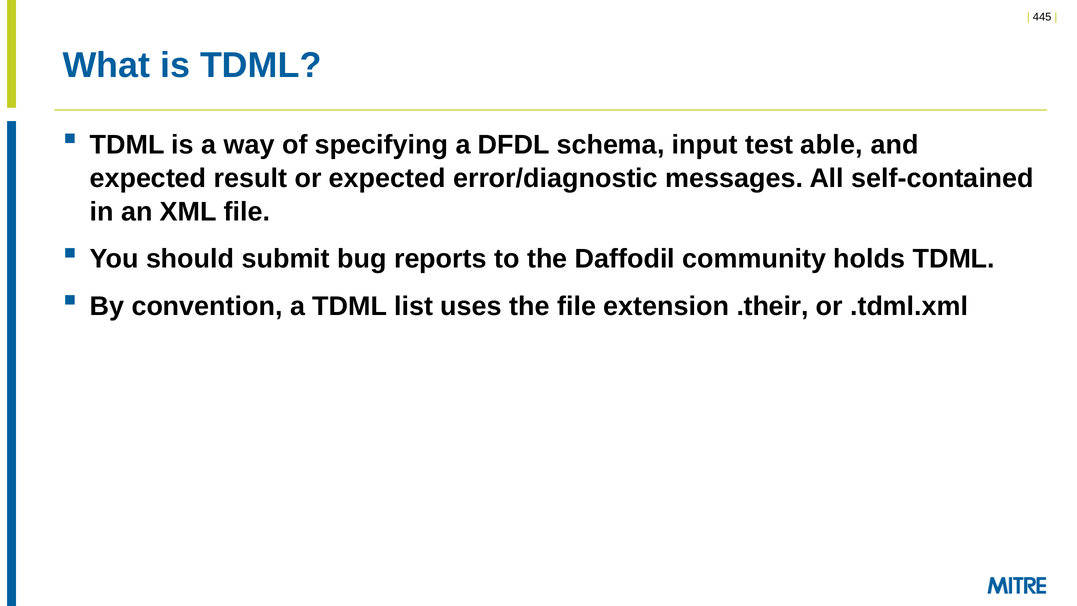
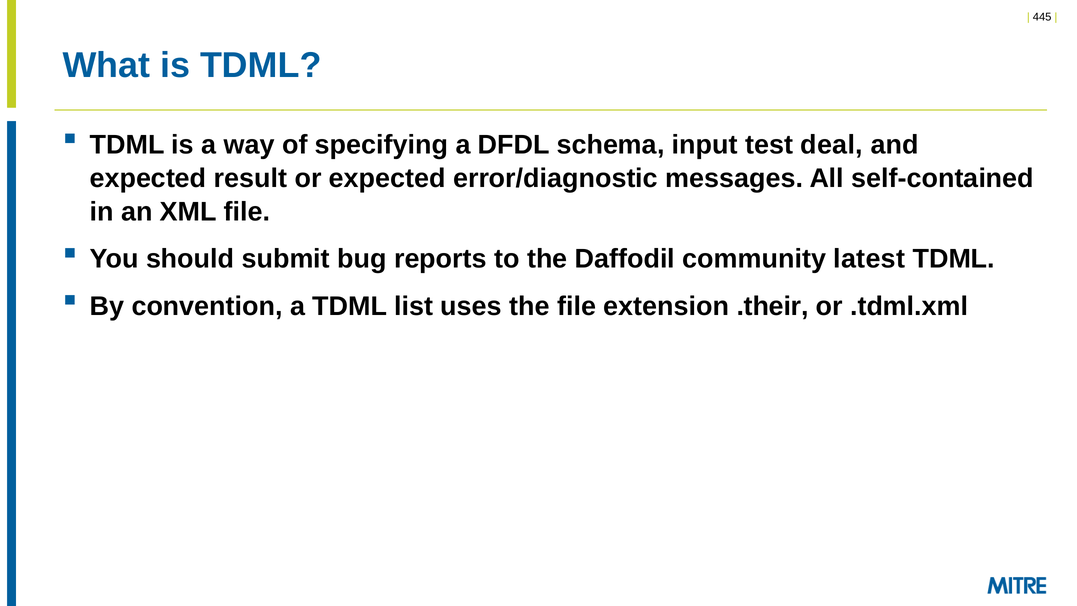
able: able -> deal
holds: holds -> latest
